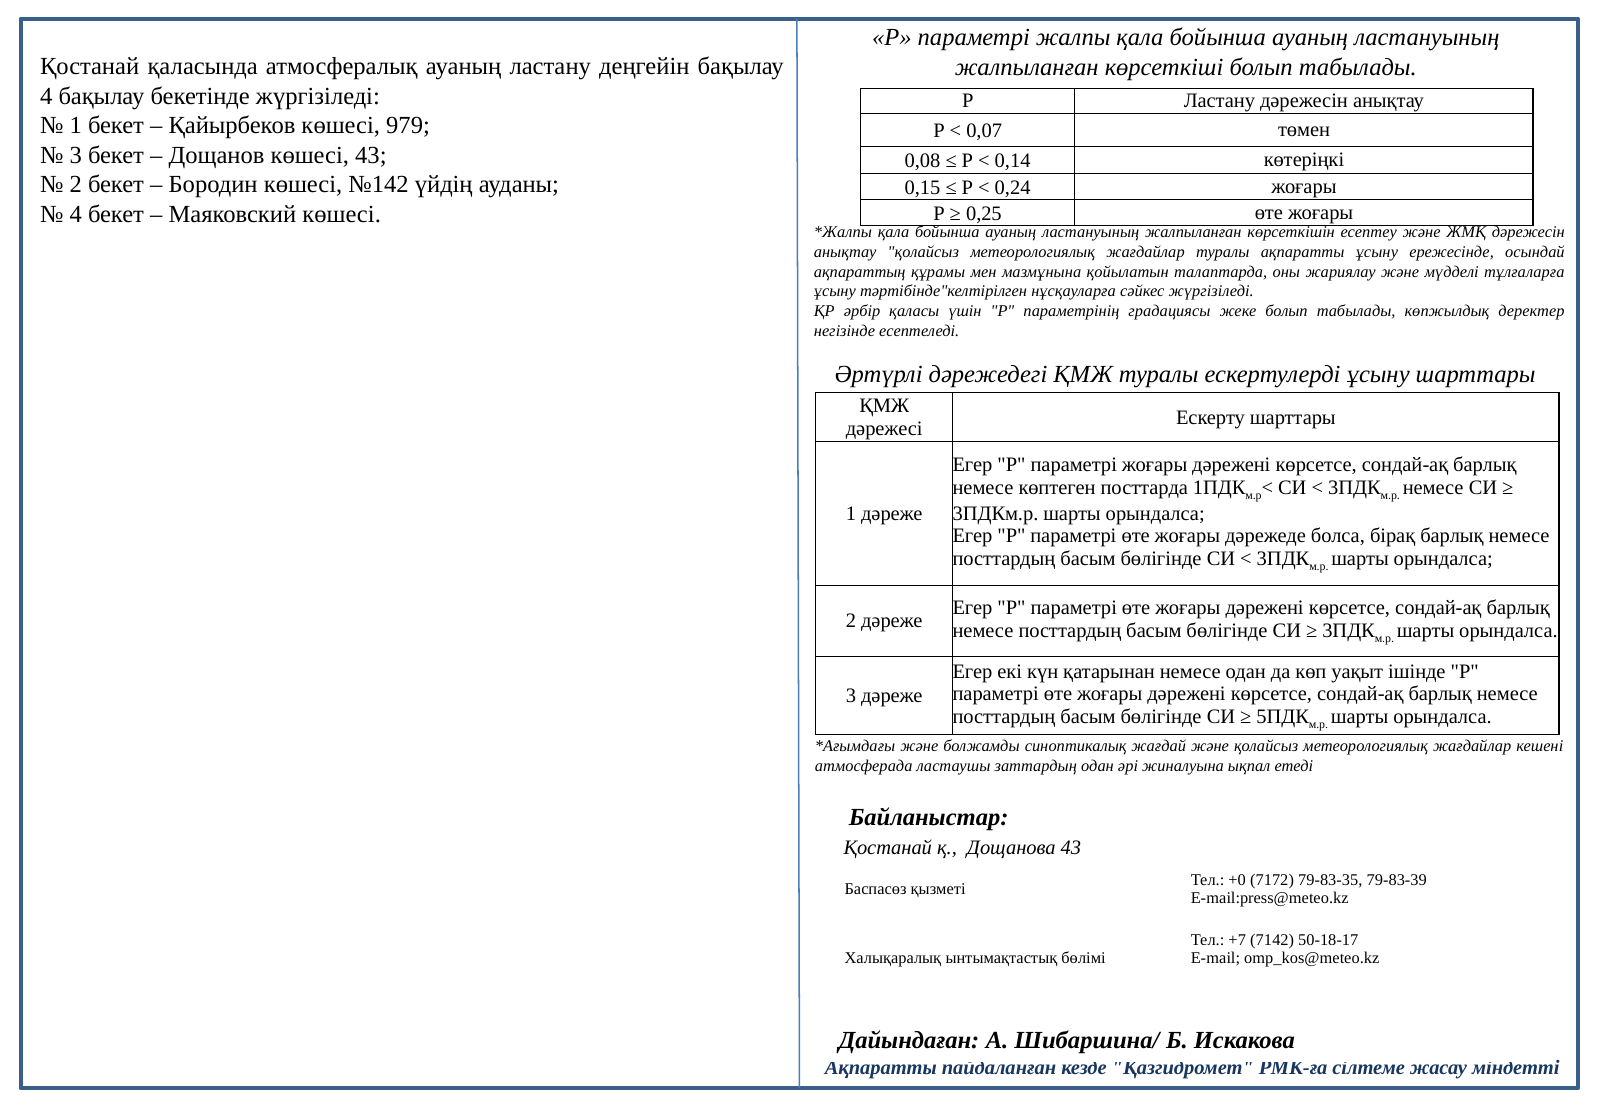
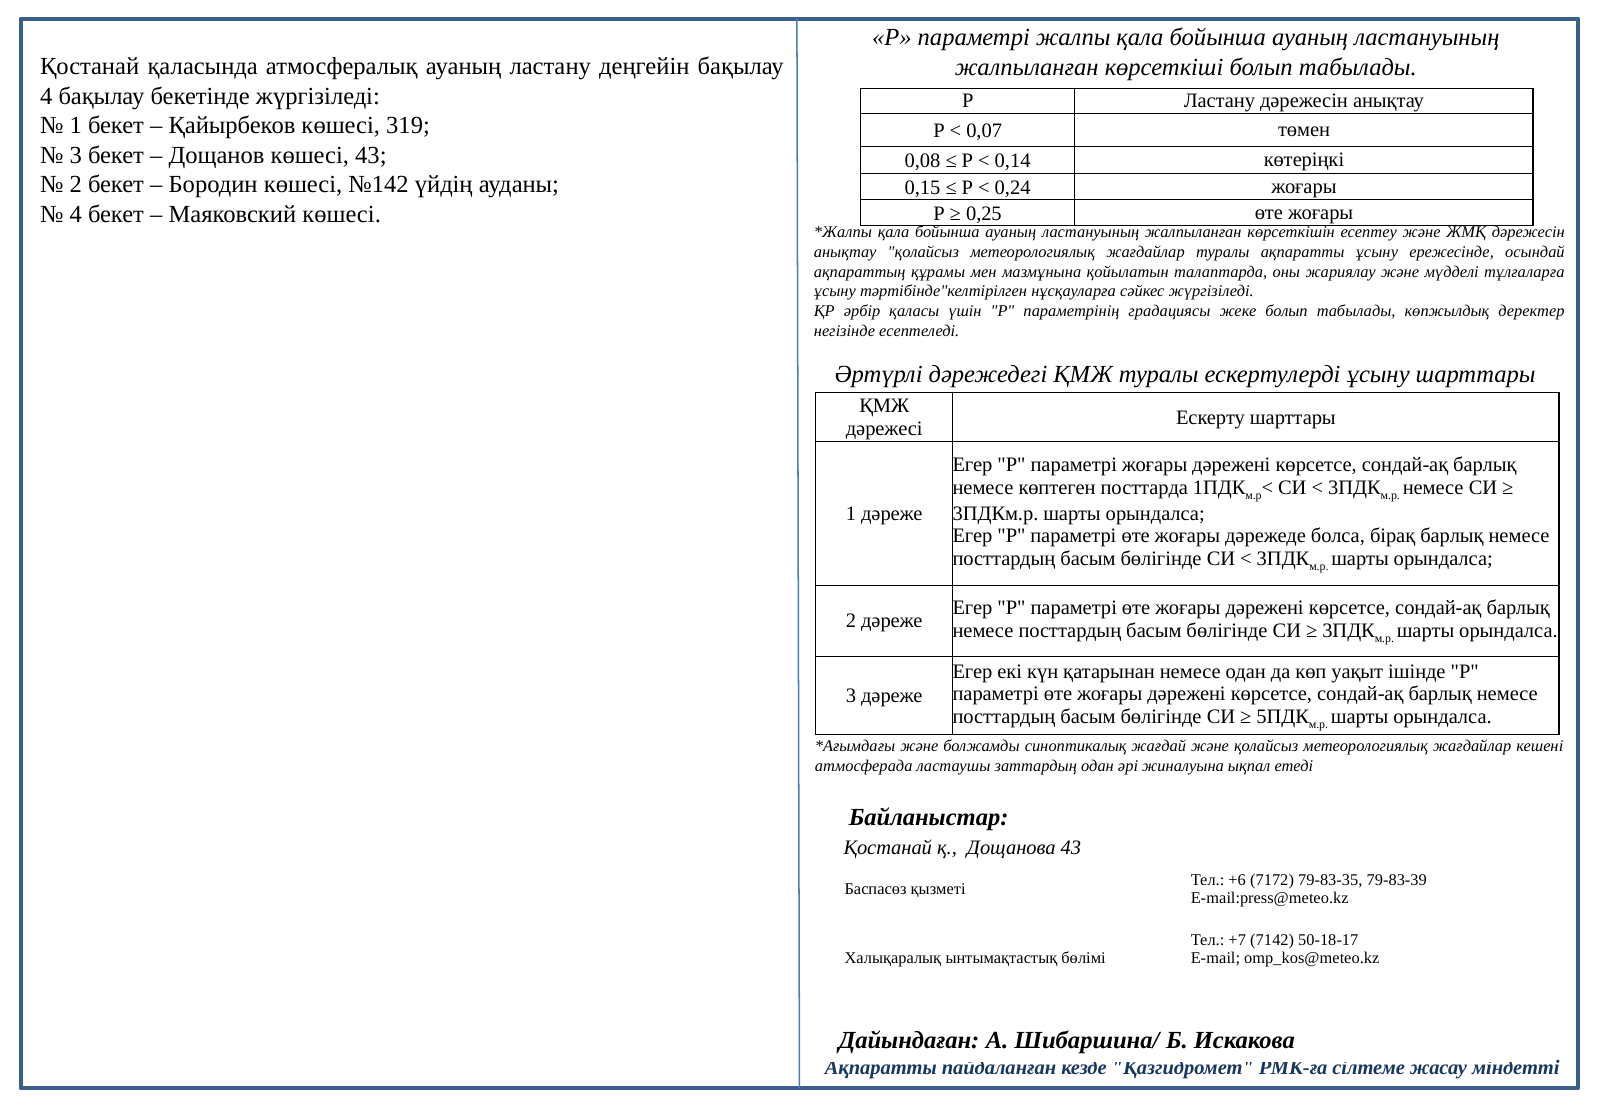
979: 979 -> 319
+0: +0 -> +6
